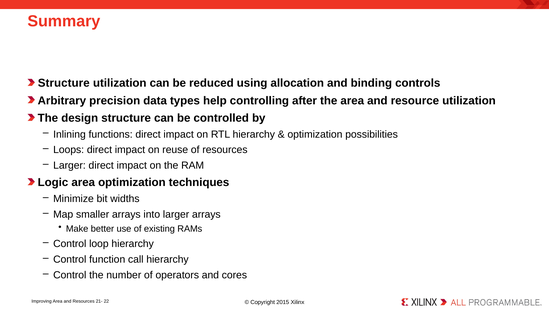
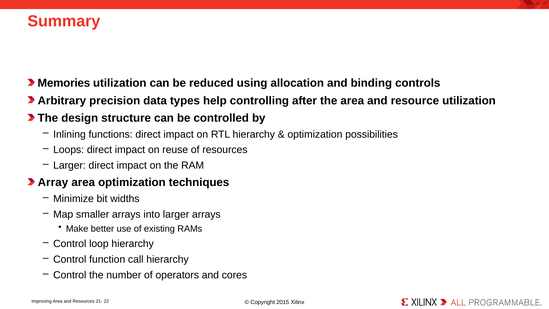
Structure at (64, 83): Structure -> Memories
Logic: Logic -> Array
